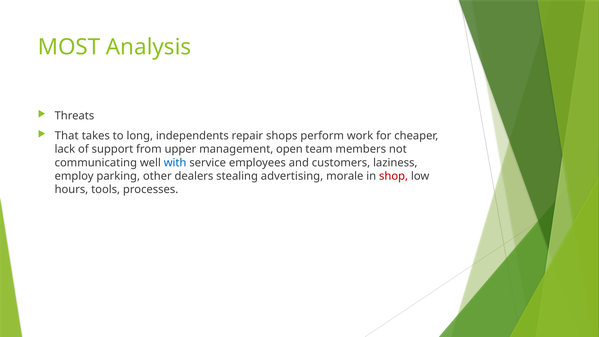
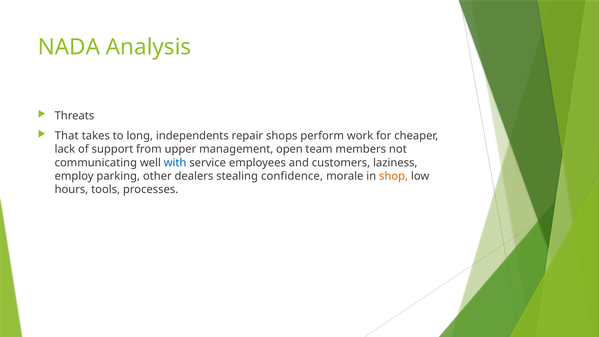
MOST: MOST -> NADA
advertising: advertising -> confidence
shop colour: red -> orange
